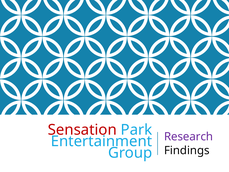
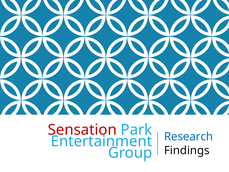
Research colour: purple -> blue
